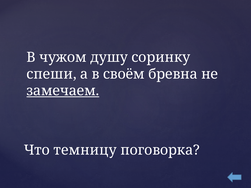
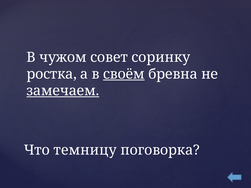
душу: душу -> совет
спеши: спеши -> ростка
своём underline: none -> present
